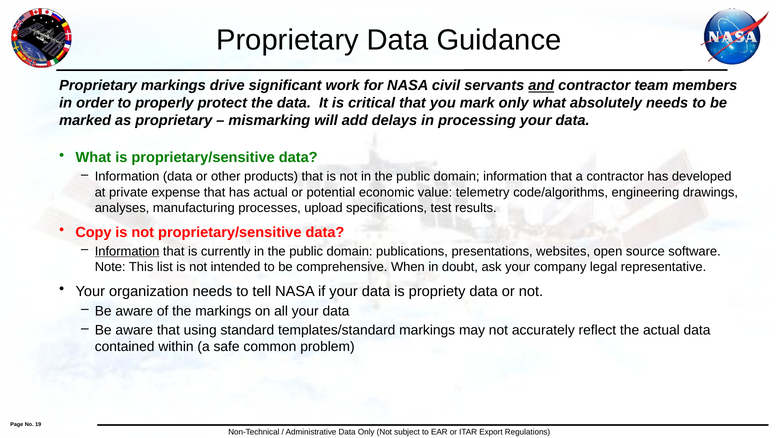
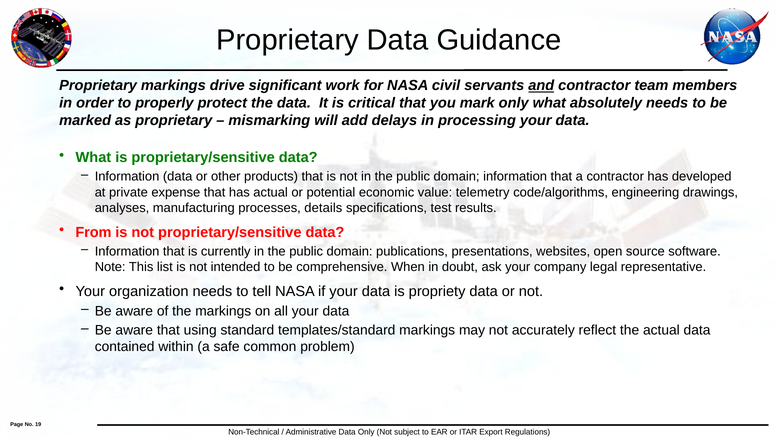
upload: upload -> details
Copy: Copy -> From
Information at (127, 251) underline: present -> none
